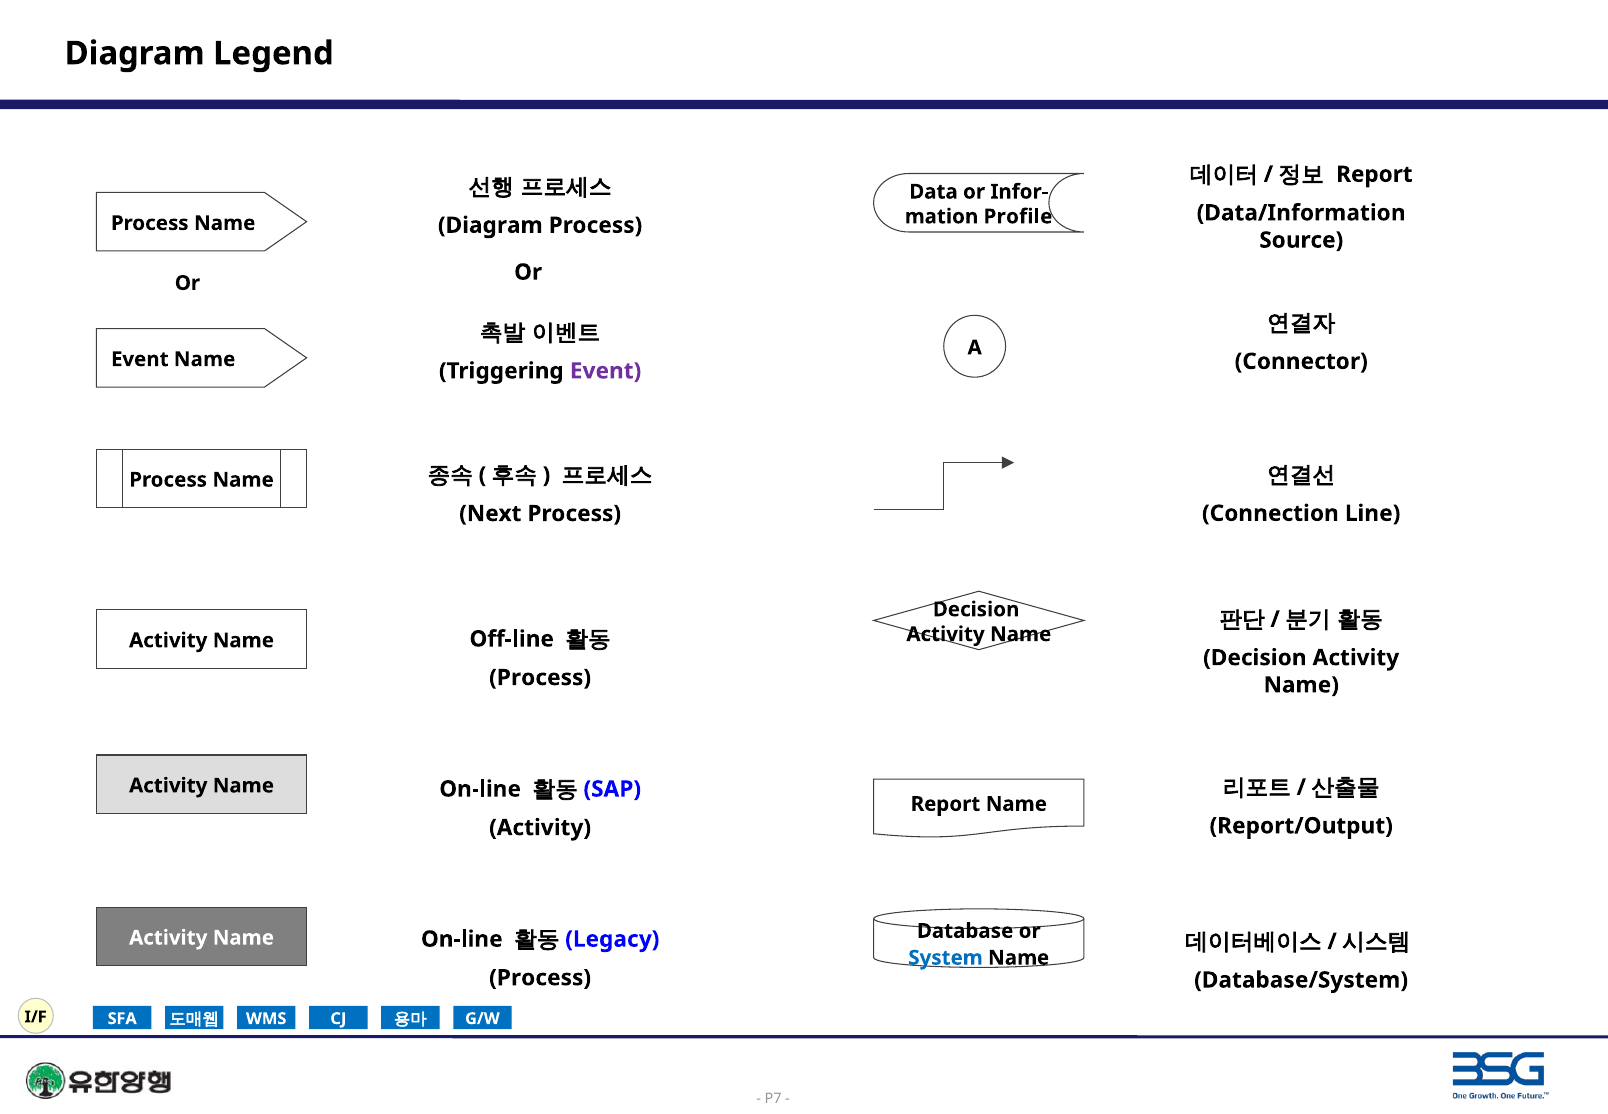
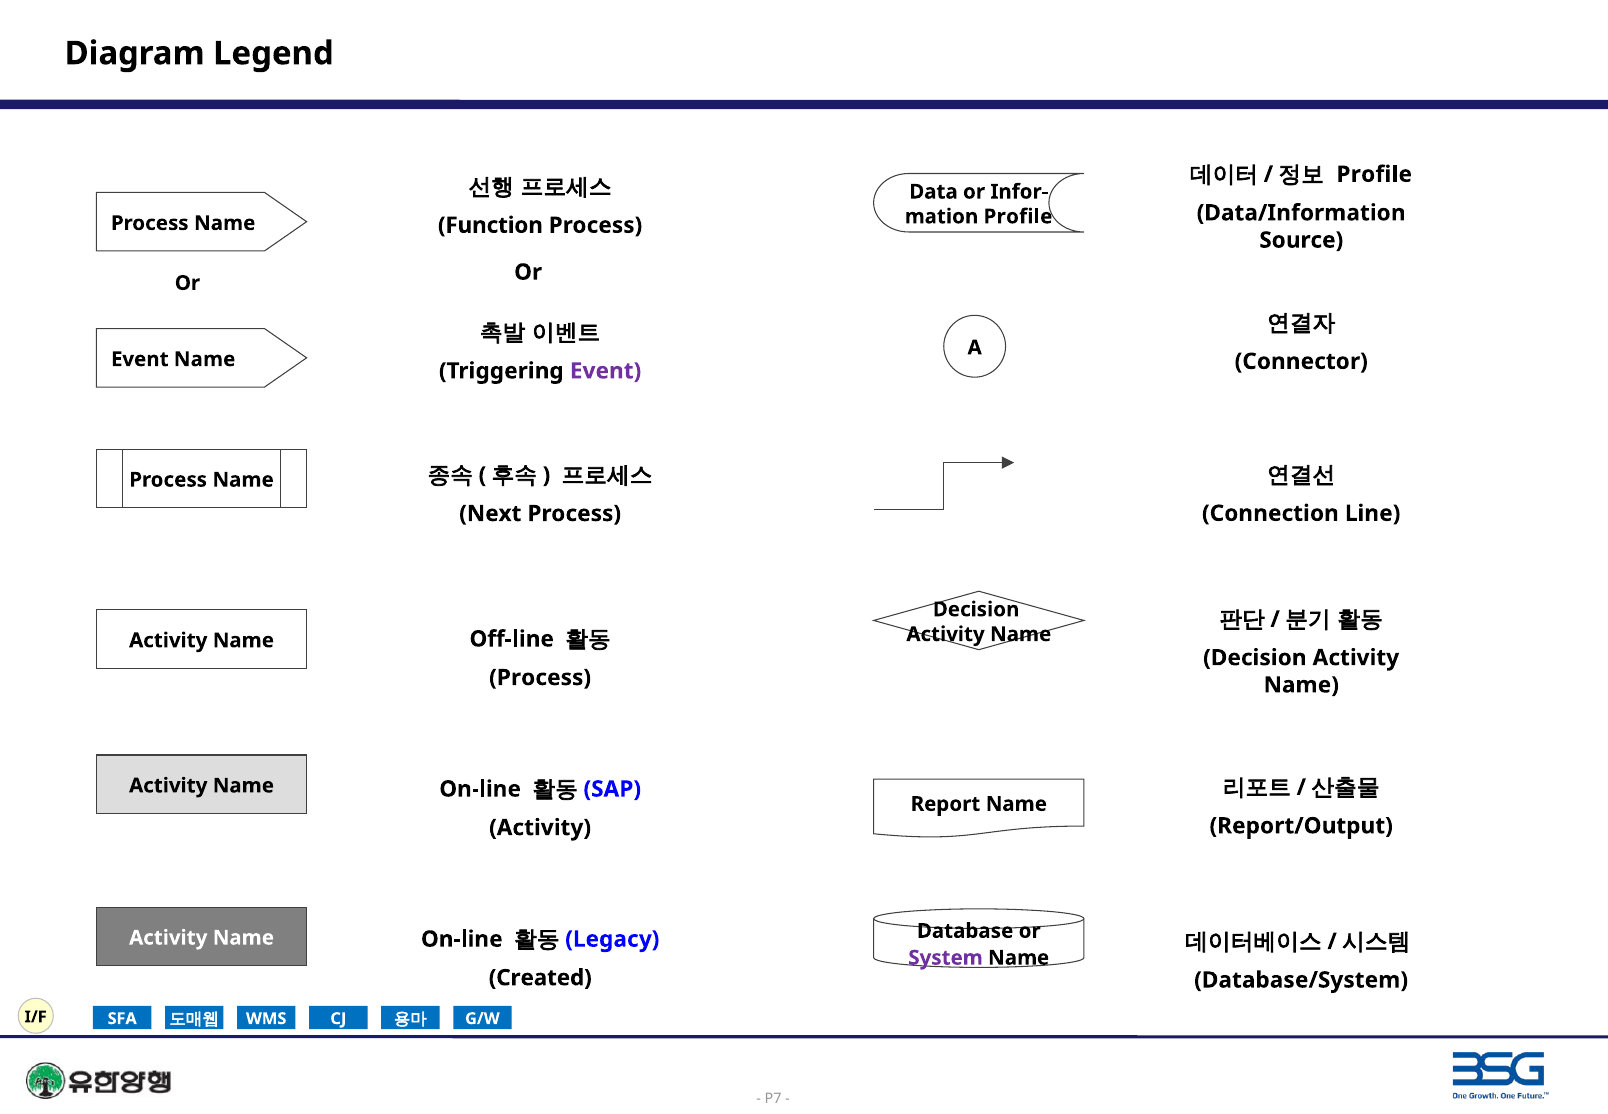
Report at (1374, 174): Report -> Profile
Diagram at (490, 225): Diagram -> Function
System colour: blue -> purple
Process at (540, 977): Process -> Created
